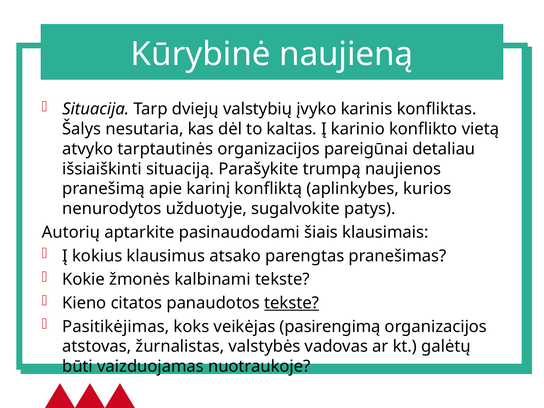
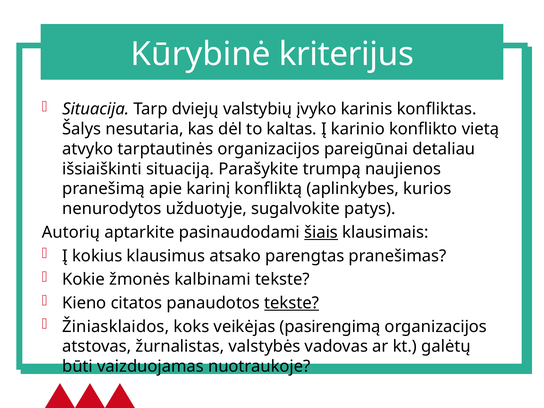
naujieną: naujieną -> kriterijus
šiais underline: none -> present
Pasitikėjimas: Pasitikėjimas -> Žiniasklaidos
